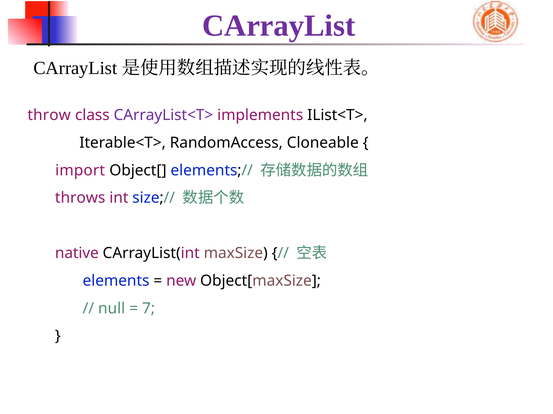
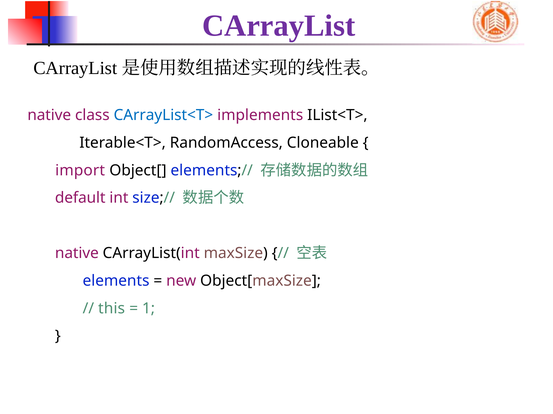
throw at (49, 115): throw -> native
CArrayList<T> colour: purple -> blue
throws: throws -> default
null: null -> this
7: 7 -> 1
